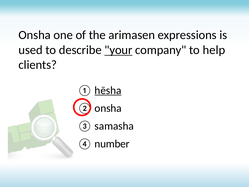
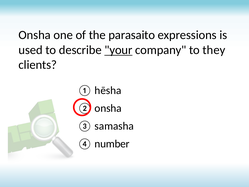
arimasen: arimasen -> parasaito
help: help -> they
hēsha underline: present -> none
